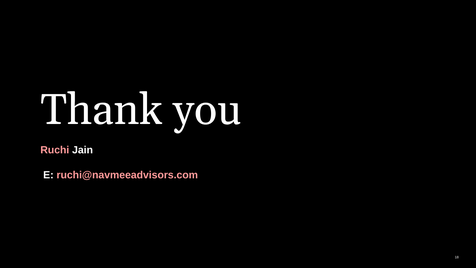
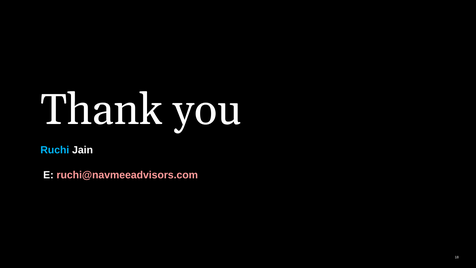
Ruchi colour: pink -> light blue
